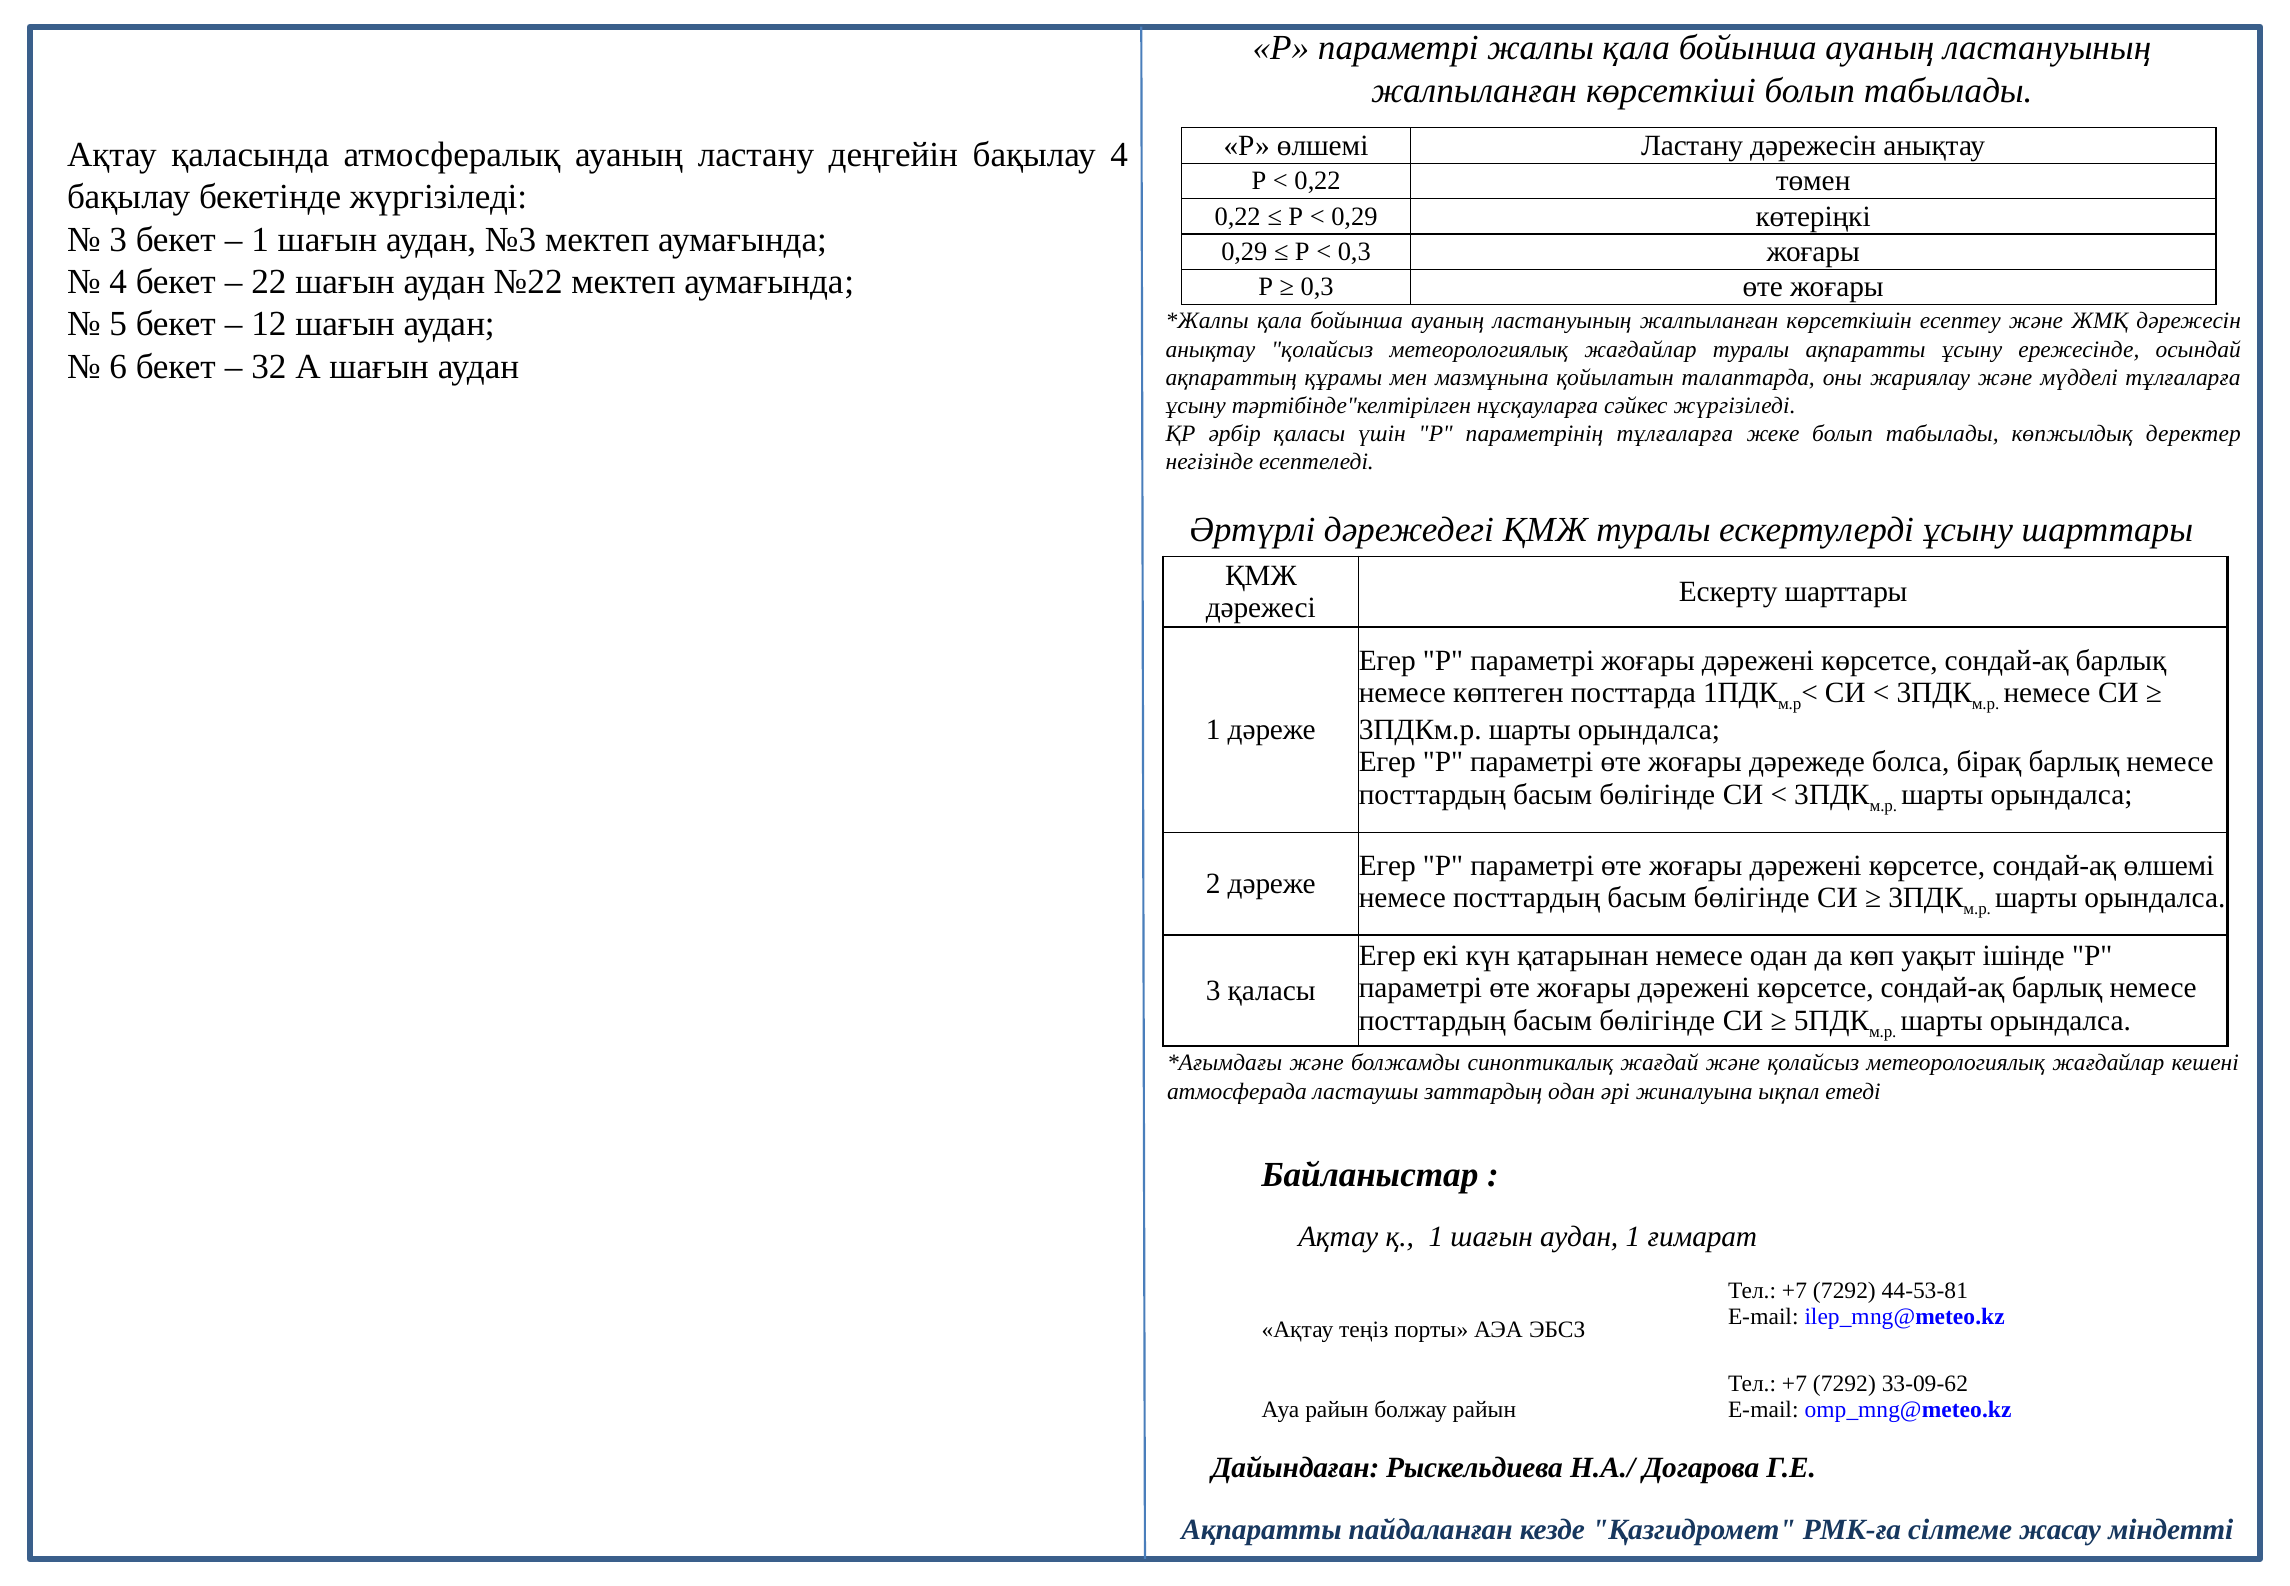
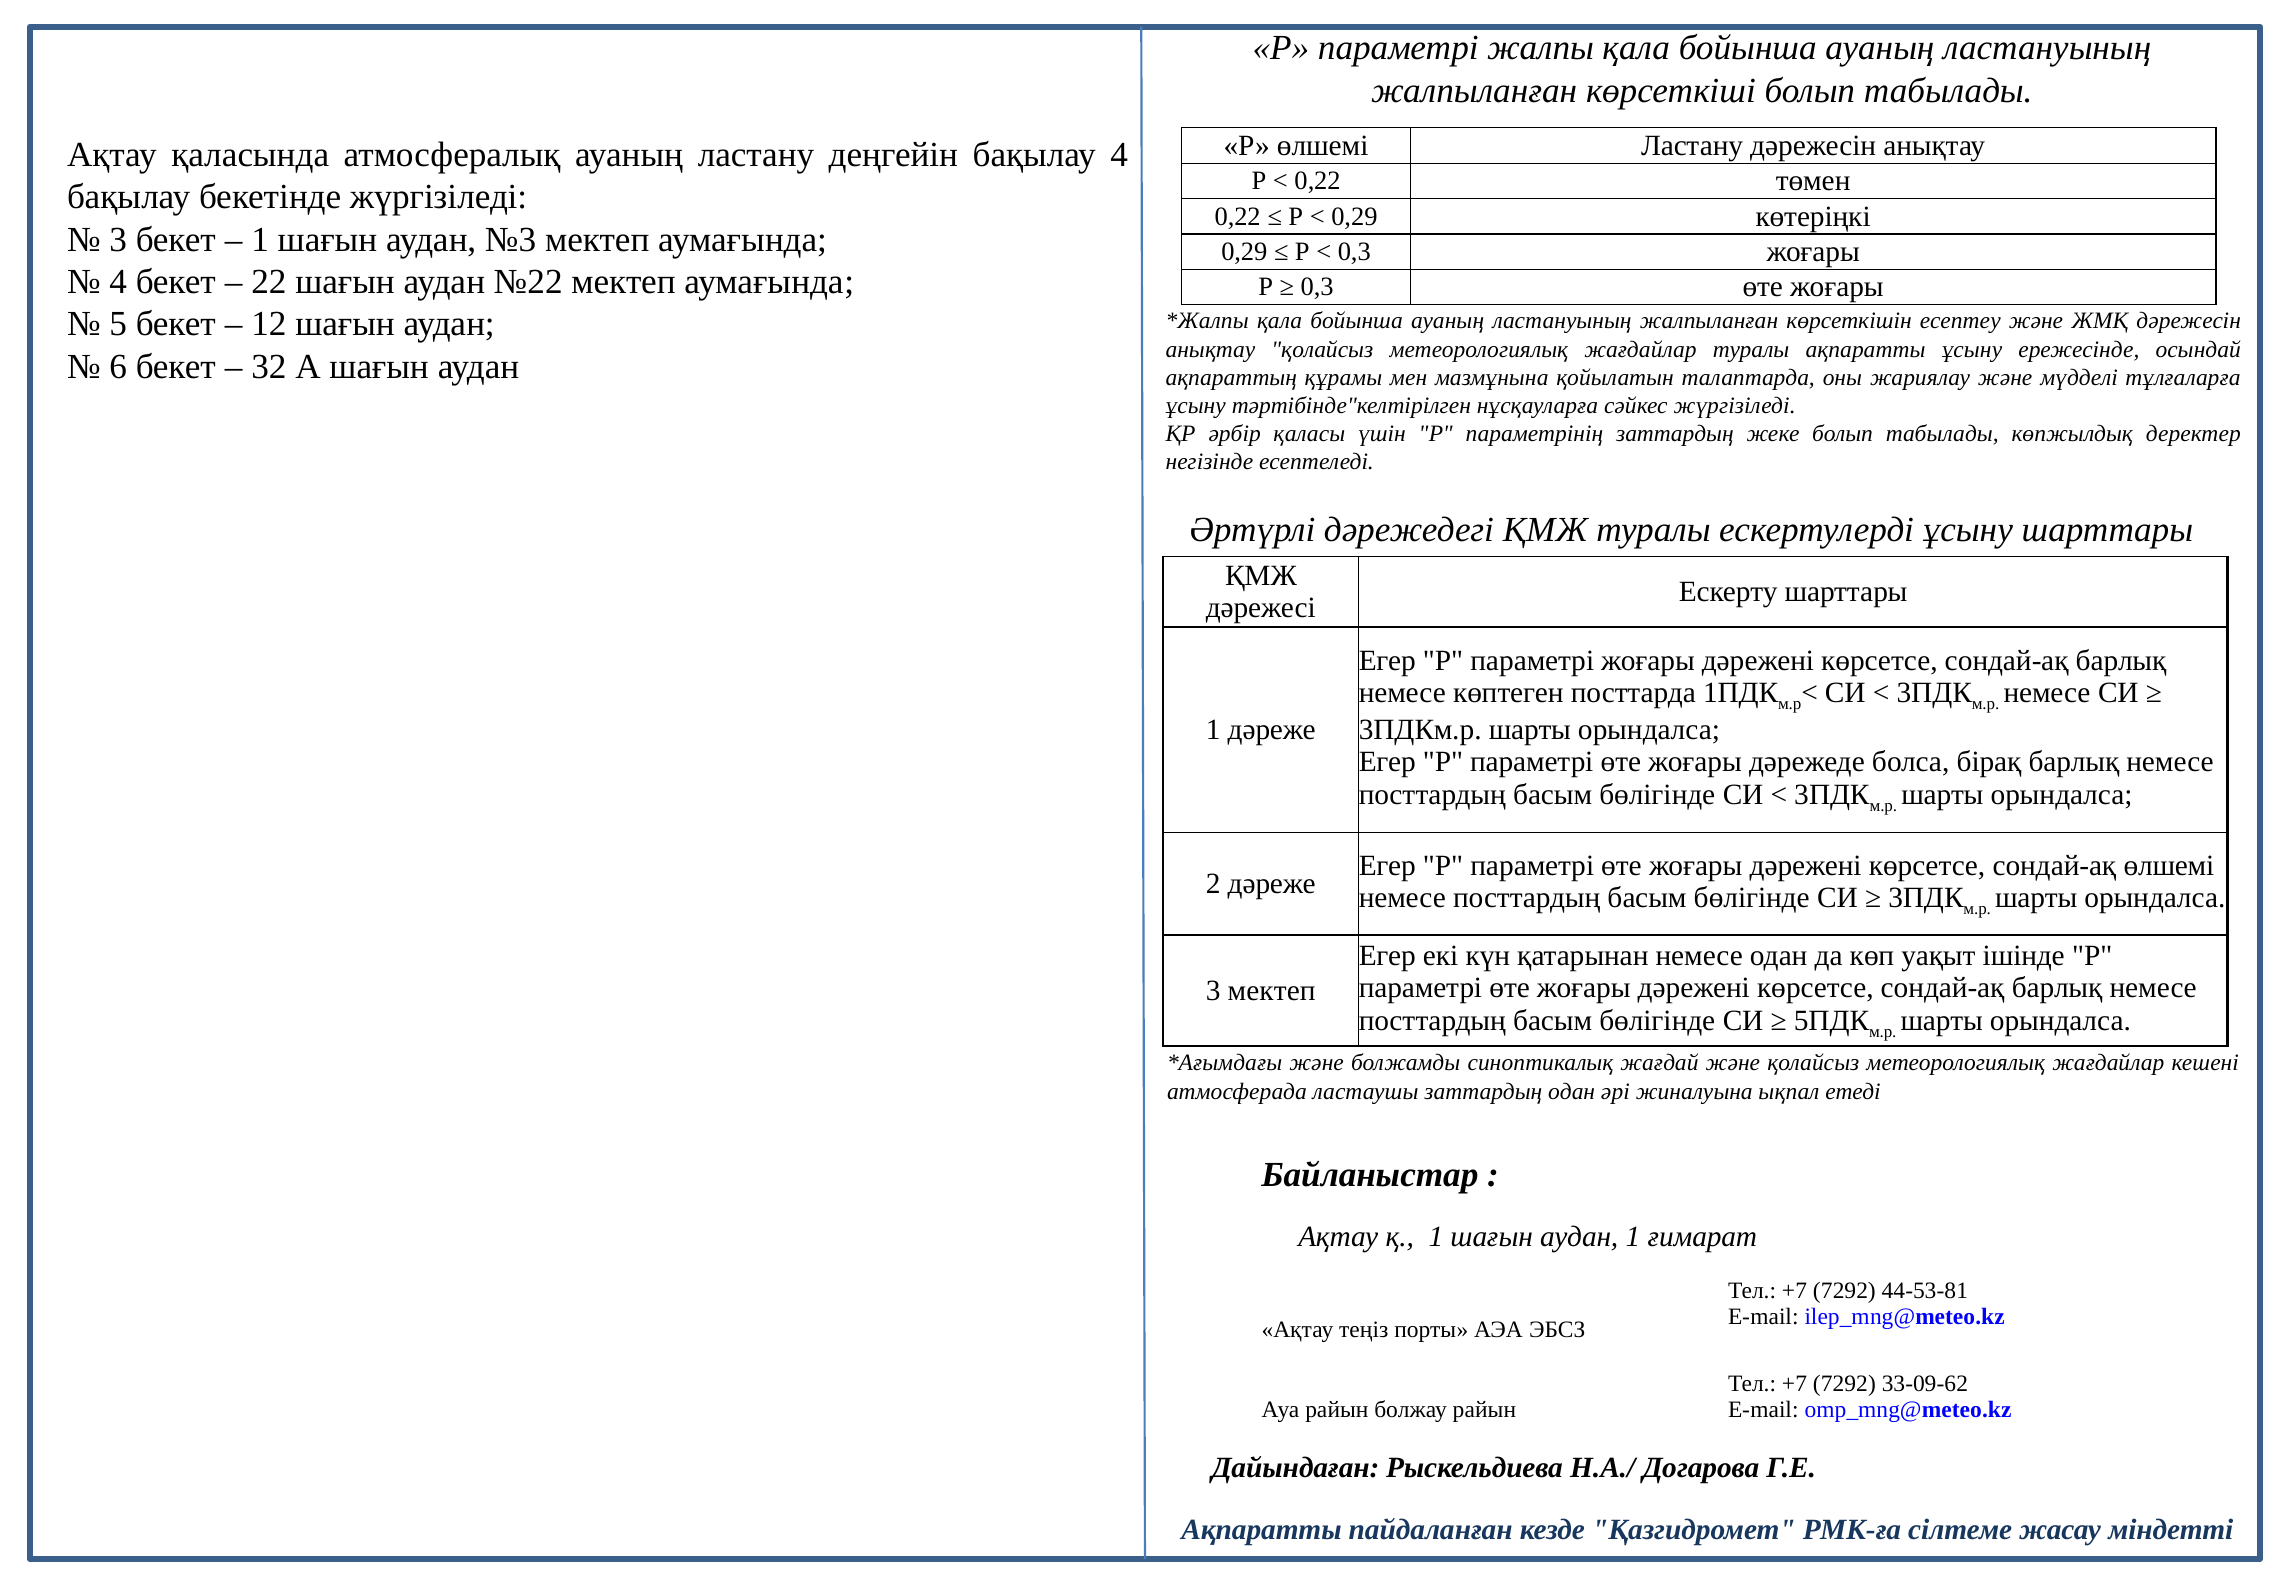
параметрінің тұлғаларға: тұлғаларға -> заттардың
3 қаласы: қаласы -> мектеп
